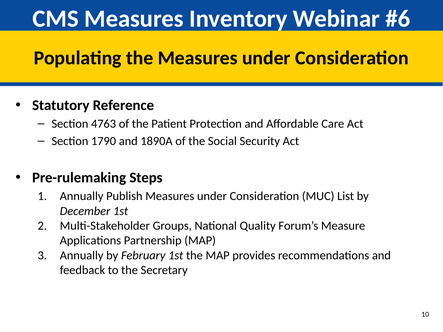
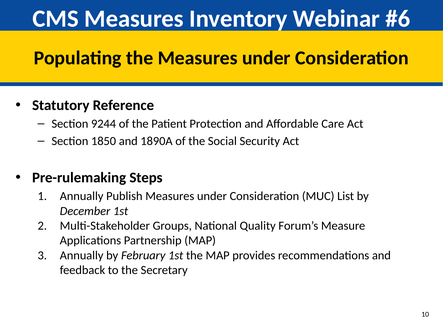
4763: 4763 -> 9244
1790: 1790 -> 1850
